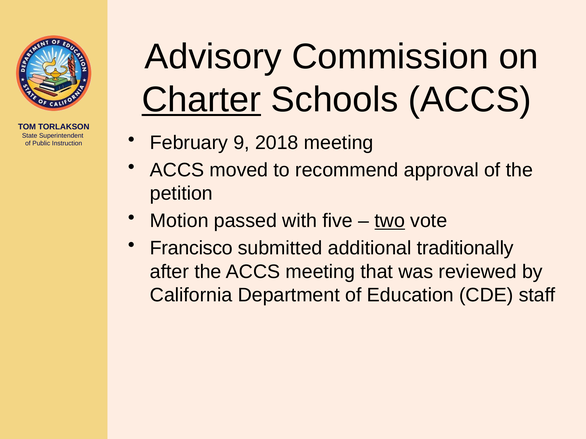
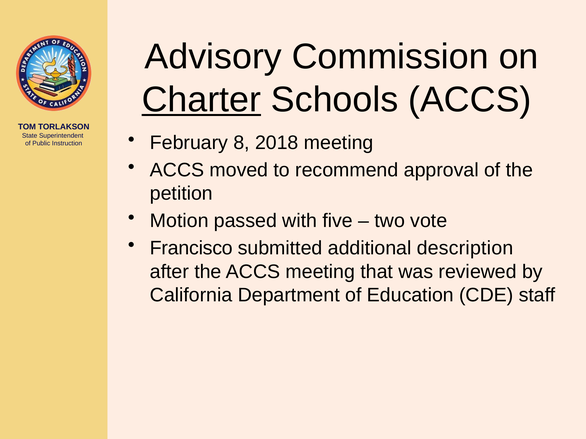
9: 9 -> 8
two underline: present -> none
traditionally: traditionally -> description
